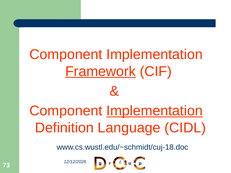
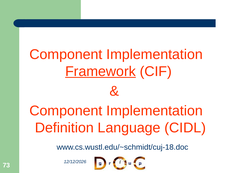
Implementation at (155, 111) underline: present -> none
